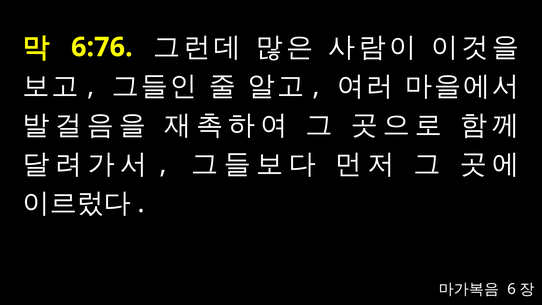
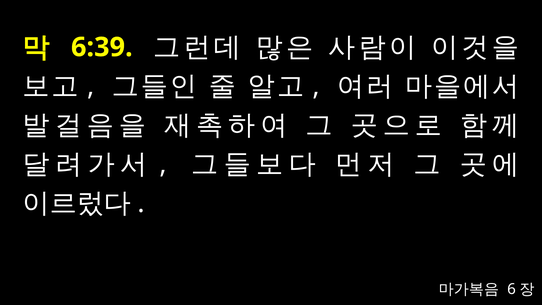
6:76: 6:76 -> 6:39
